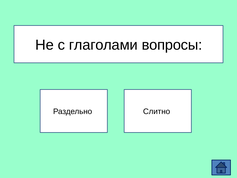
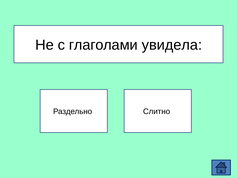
вопросы: вопросы -> увидела
